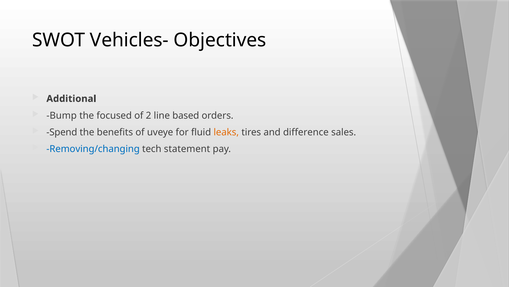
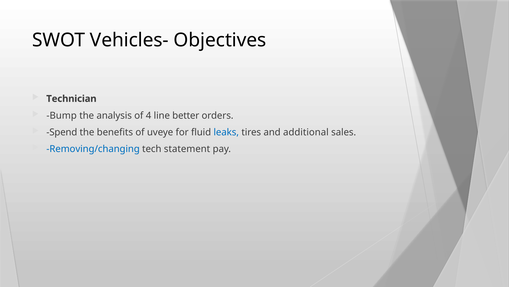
Additional: Additional -> Technician
focused: focused -> analysis
2: 2 -> 4
based: based -> better
leaks colour: orange -> blue
difference: difference -> additional
